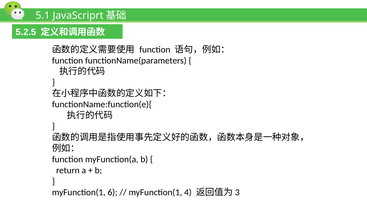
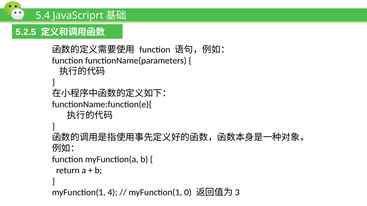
5.1: 5.1 -> 5.4
6: 6 -> 4
4: 4 -> 0
